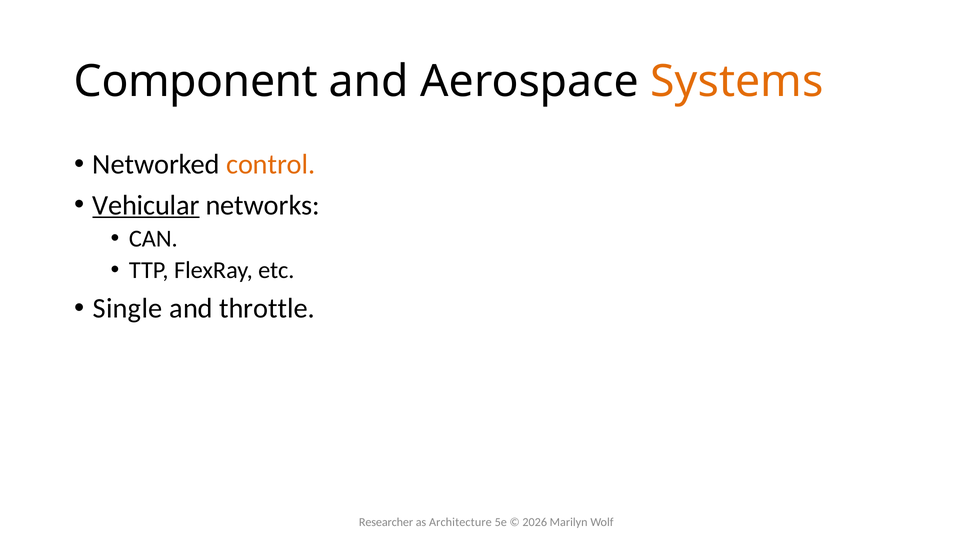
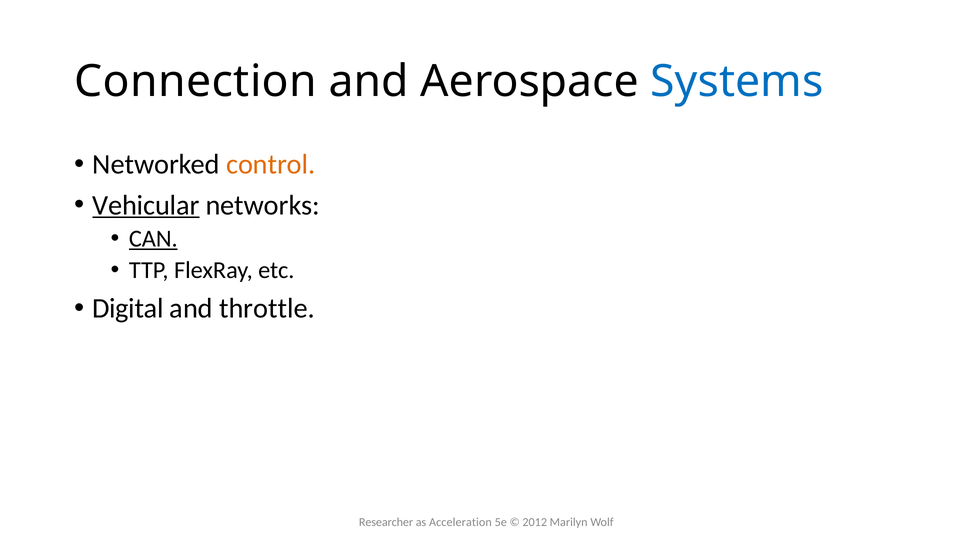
Component: Component -> Connection
Systems colour: orange -> blue
CAN underline: none -> present
Single: Single -> Digital
Architecture: Architecture -> Acceleration
2026: 2026 -> 2012
